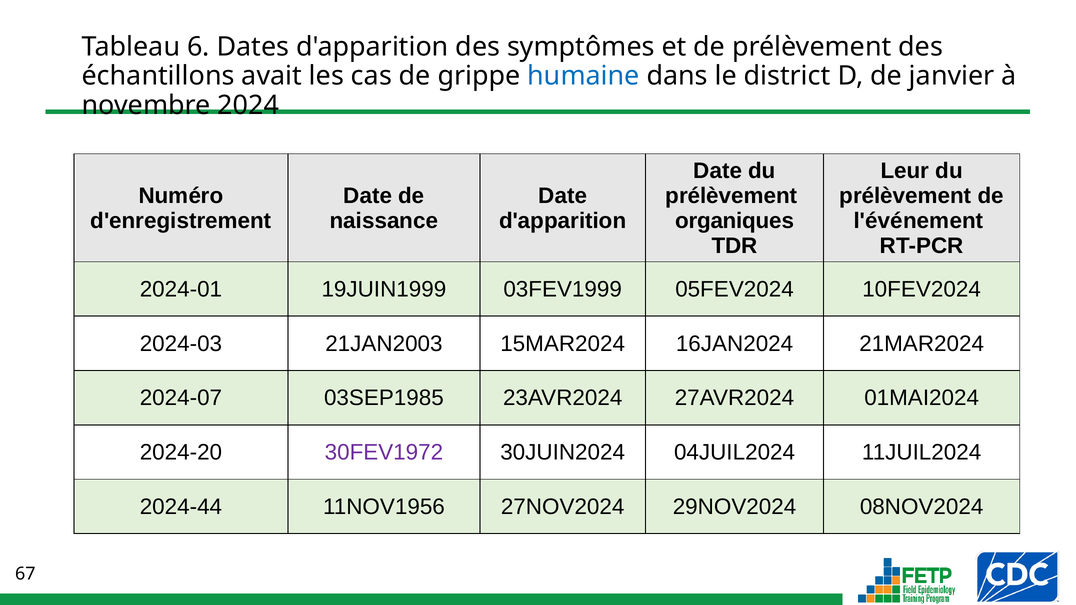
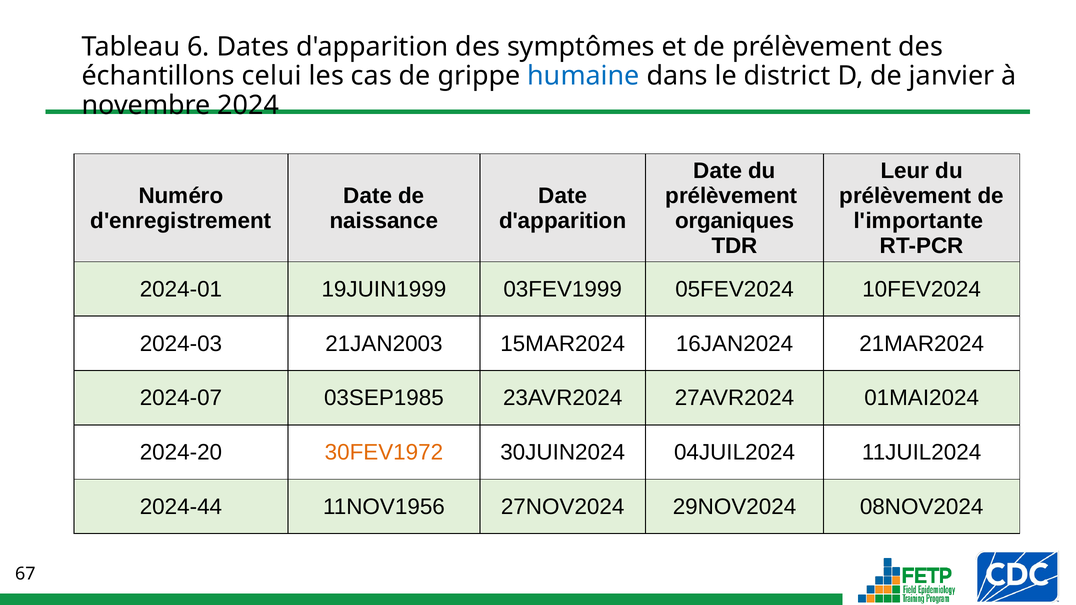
avait: avait -> celui
l'événement: l'événement -> l'importante
30FEV1972 colour: purple -> orange
